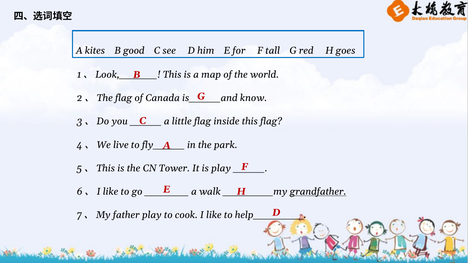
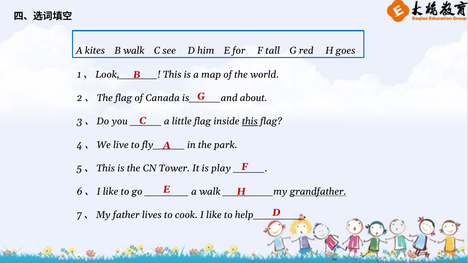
B good: good -> walk
know: know -> about
this at (250, 122) underline: none -> present
father play: play -> lives
